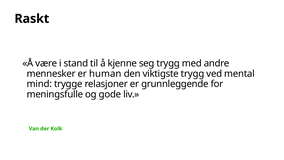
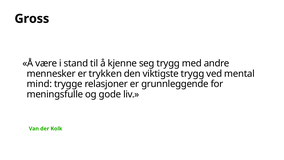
Raskt: Raskt -> Gross
human: human -> trykken
